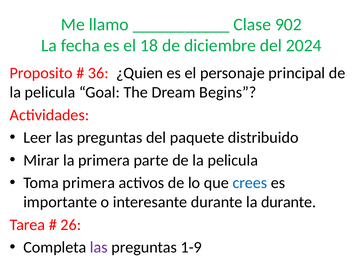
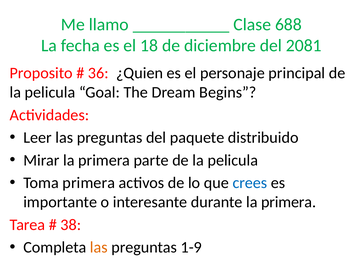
902: 902 -> 688
2024: 2024 -> 2081
durante la durante: durante -> primera
26: 26 -> 38
las at (99, 248) colour: purple -> orange
